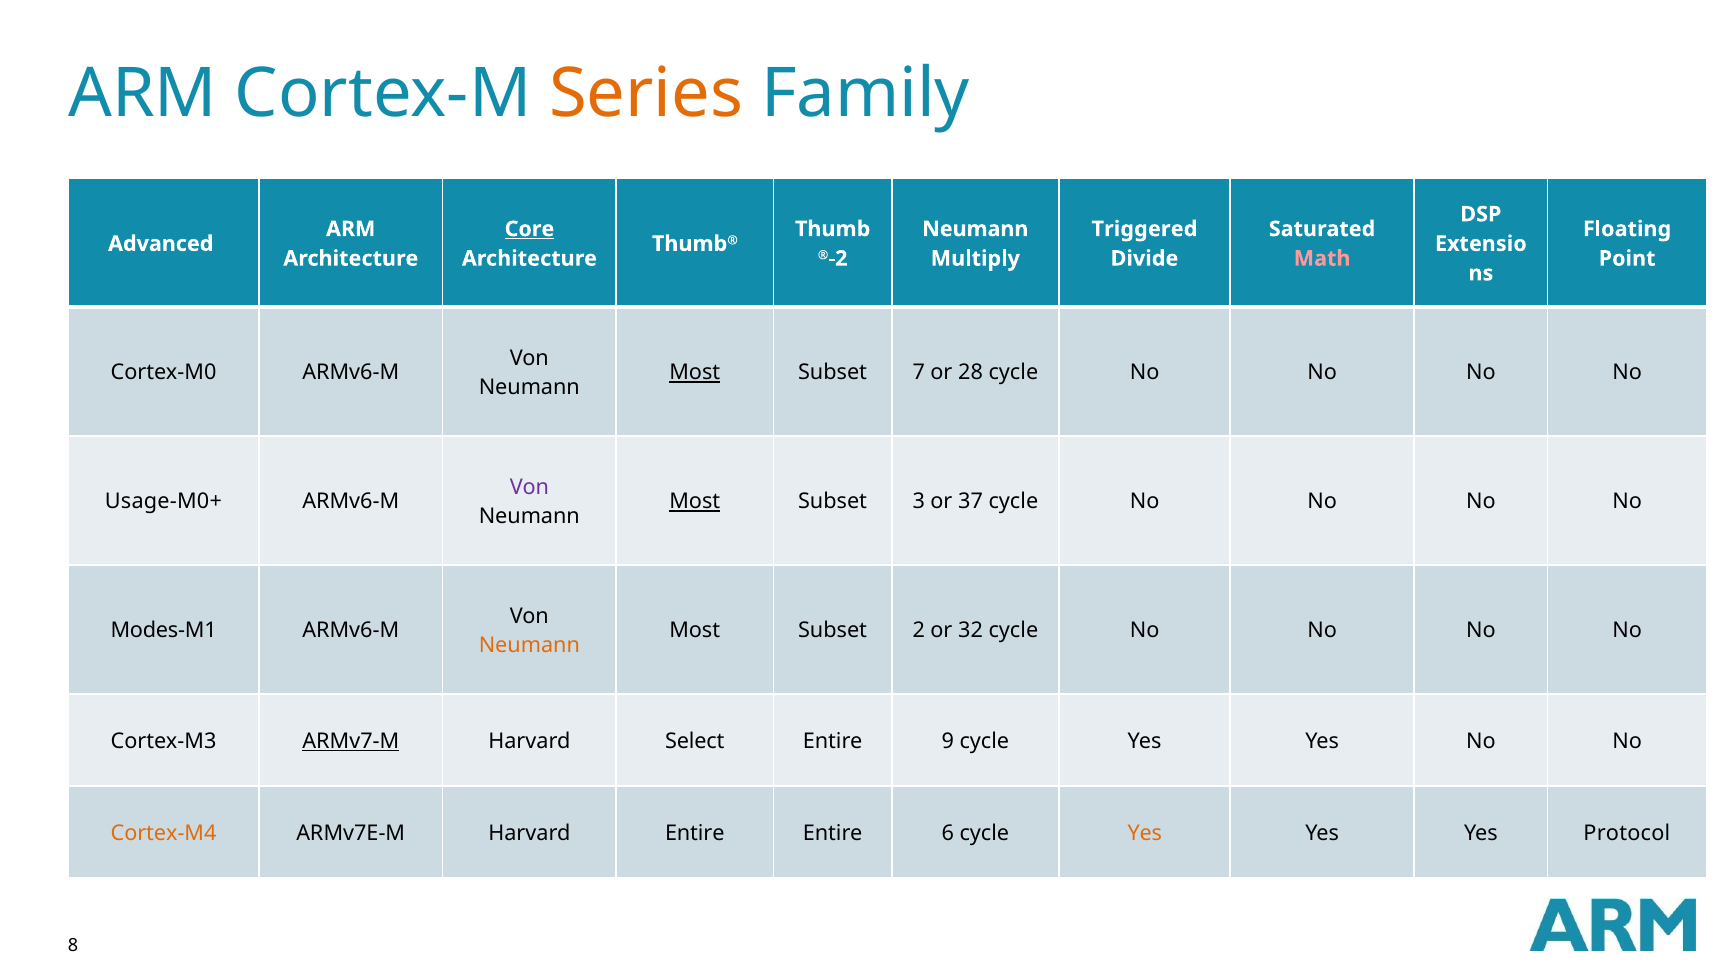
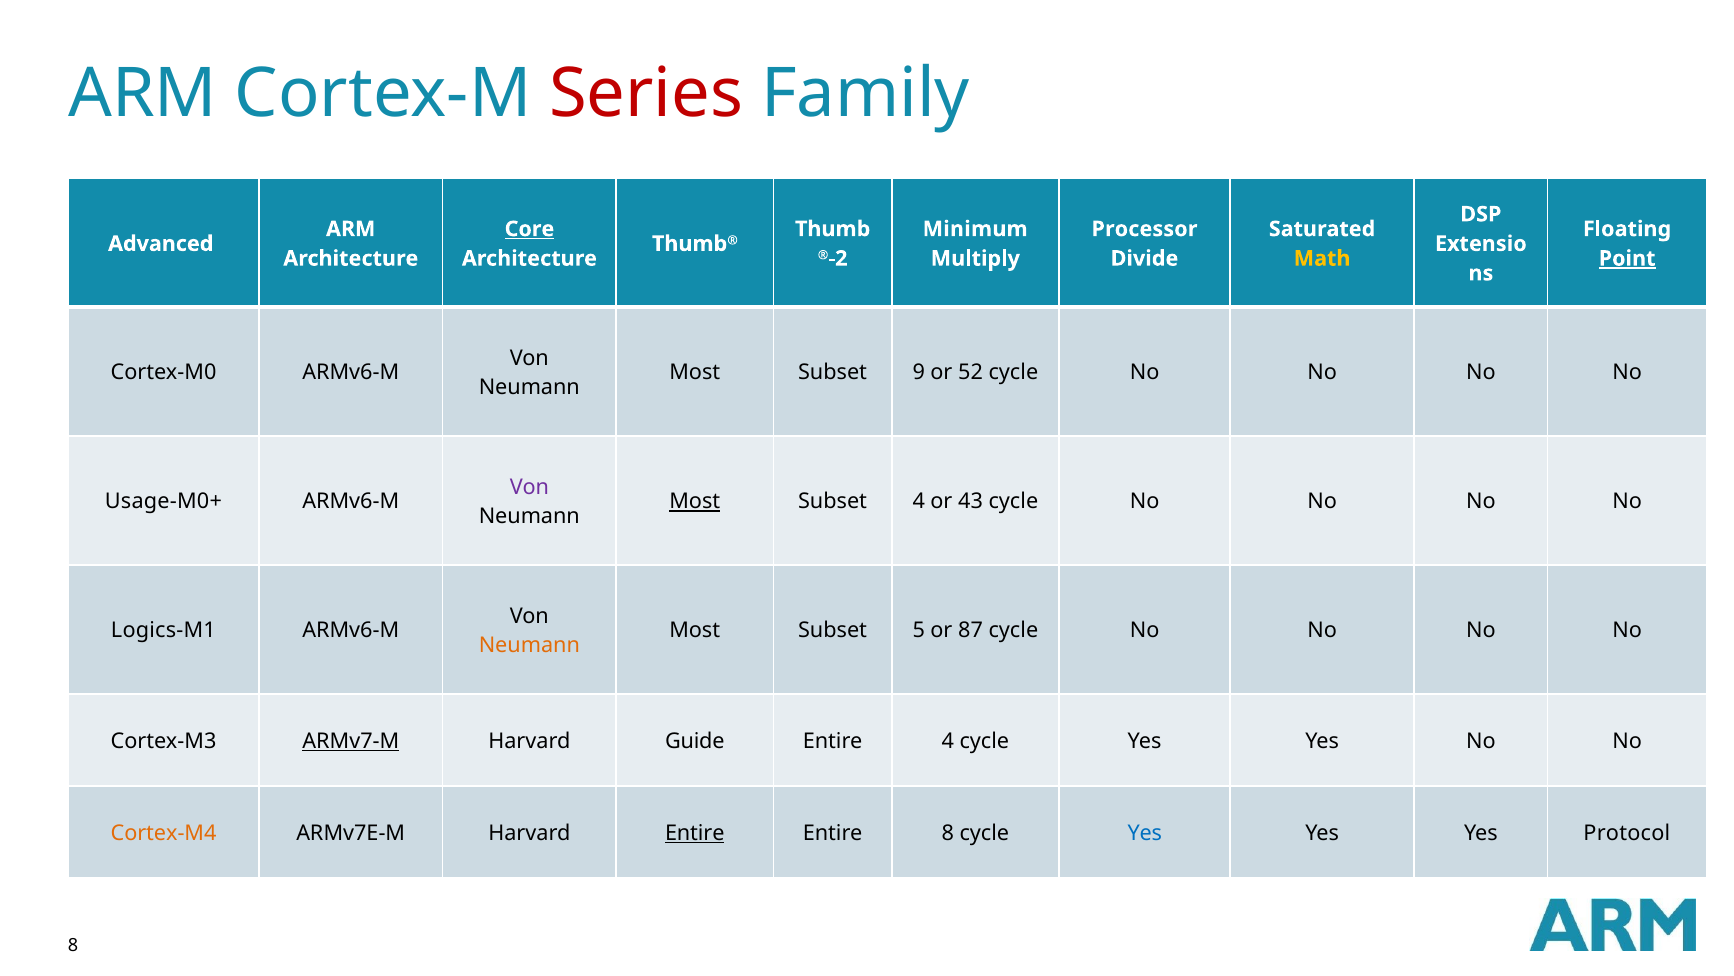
Series colour: orange -> red
Neumann at (975, 229): Neumann -> Minimum
Triggered: Triggered -> Processor
Math colour: pink -> yellow
Point underline: none -> present
Most at (695, 373) underline: present -> none
7: 7 -> 9
28: 28 -> 52
Subset 3: 3 -> 4
37: 37 -> 43
Modes-M1: Modes-M1 -> Logics-M1
2: 2 -> 5
32: 32 -> 87
Select: Select -> Guide
Entire 9: 9 -> 4
Entire at (695, 833) underline: none -> present
Entire 6: 6 -> 8
Yes at (1145, 833) colour: orange -> blue
